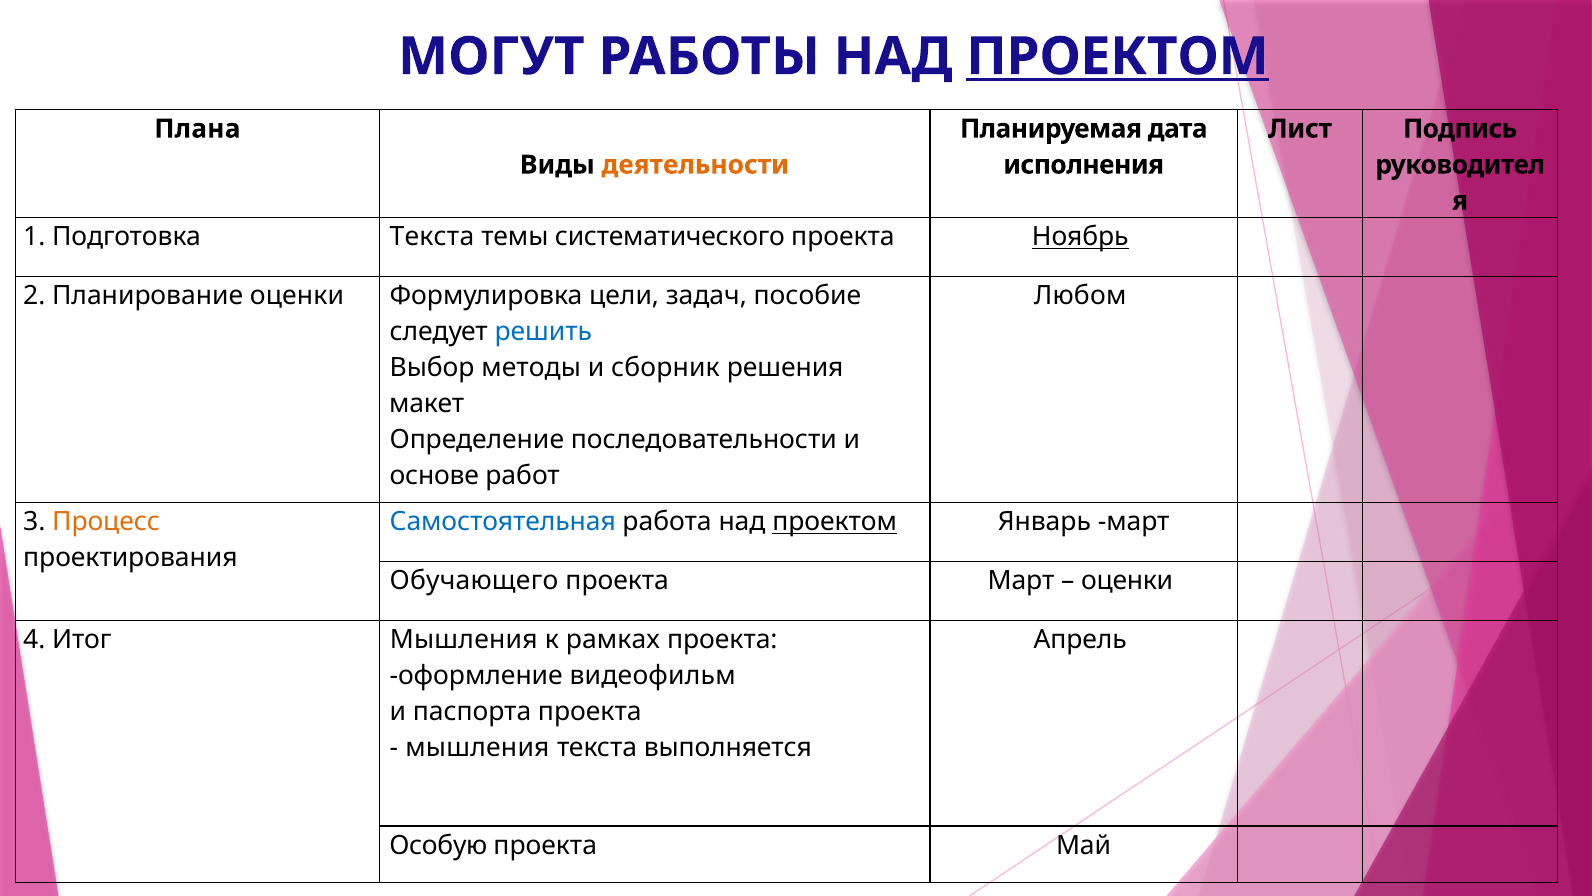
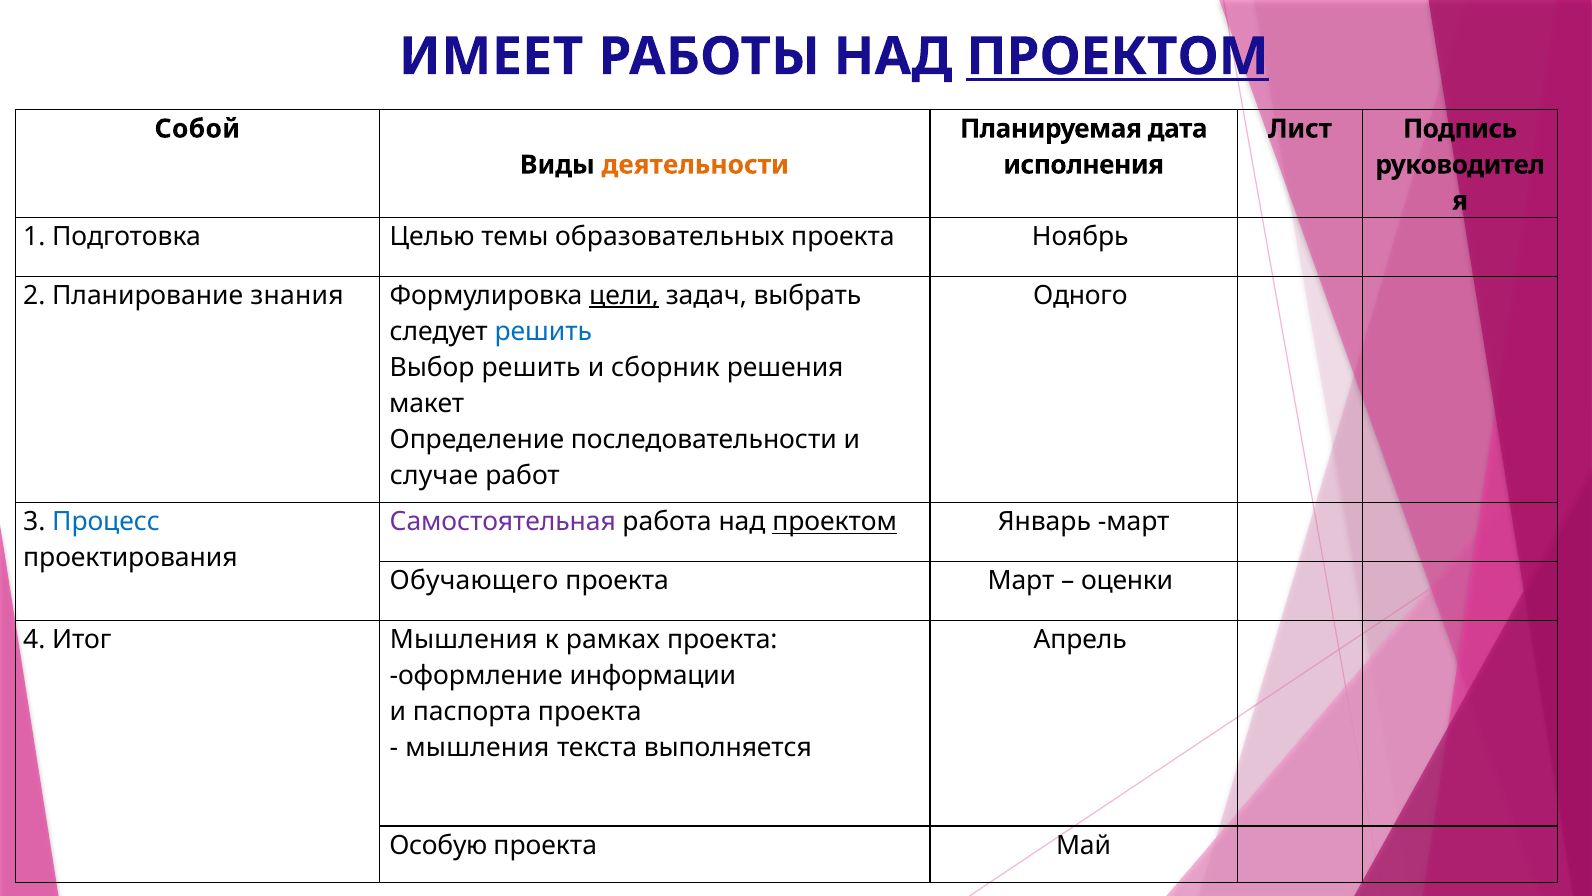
МОГУТ: МОГУТ -> ИМЕЕТ
Плана: Плана -> Собой
Подготовка Текста: Текста -> Целью
систематического: систематического -> образовательных
Ноябрь underline: present -> none
Планирование оценки: оценки -> знания
цели underline: none -> present
пособие: пособие -> выбрать
Любом: Любом -> Одного
Выбор методы: методы -> решить
основе: основе -> случае
Процесс colour: orange -> blue
Самостоятельная colour: blue -> purple
видеофильм: видеофильм -> информации
